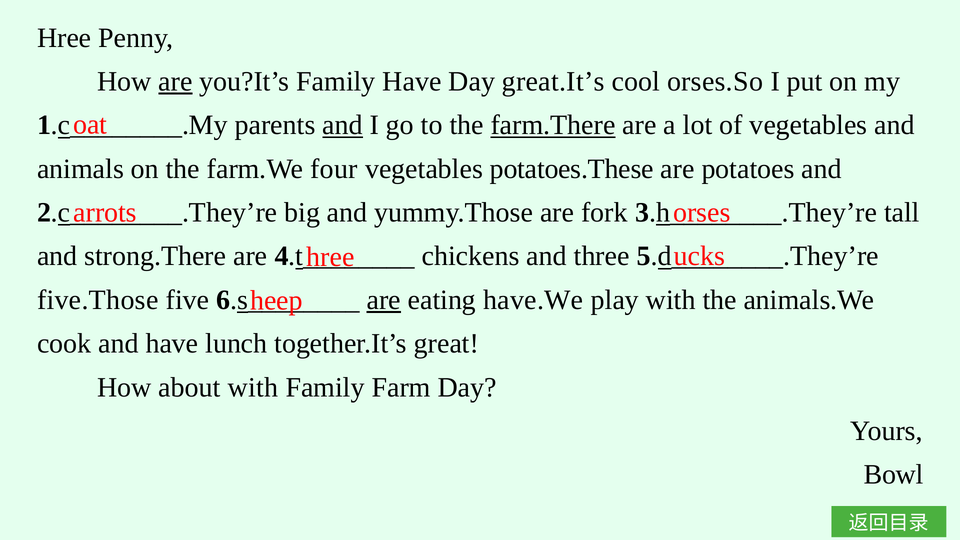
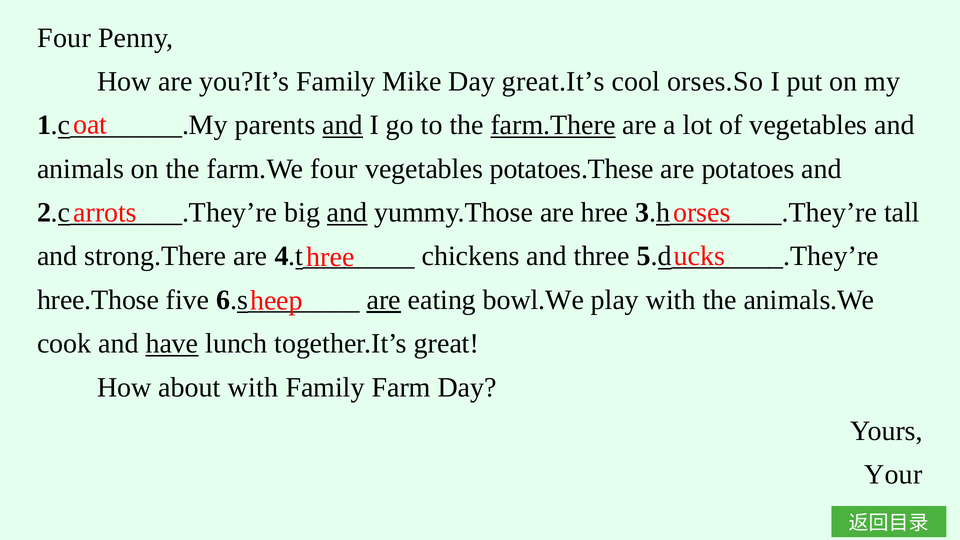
Hree at (64, 38): Hree -> Four
are at (175, 82) underline: present -> none
Family Have: Have -> Mike
and at (347, 213) underline: none -> present
are fork: fork -> hree
five.Those: five.Those -> hree.Those
have.We: have.We -> bowl.We
have at (172, 344) underline: none -> present
Bowl: Bowl -> Your
